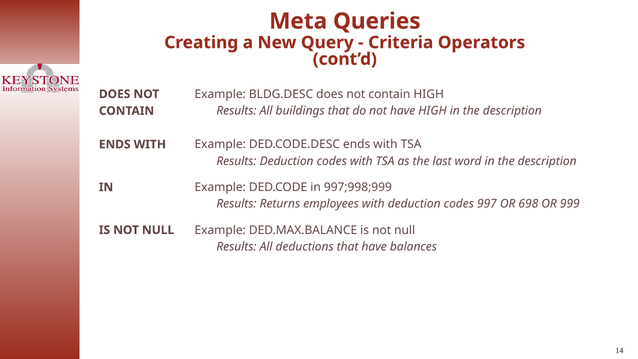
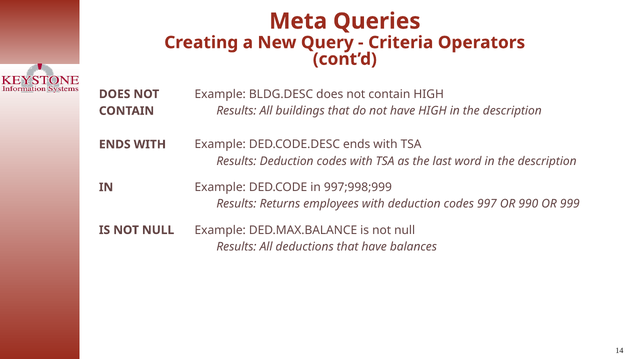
698: 698 -> 990
